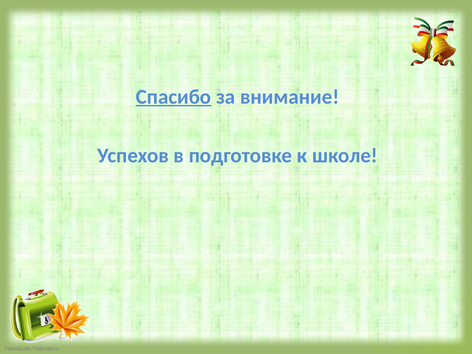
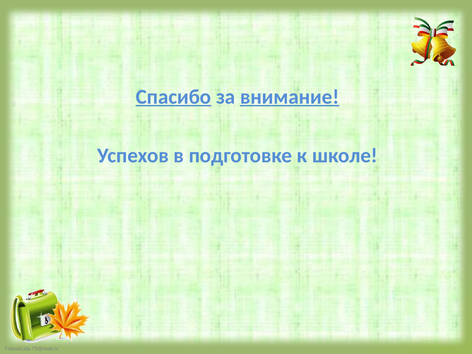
внимание underline: none -> present
